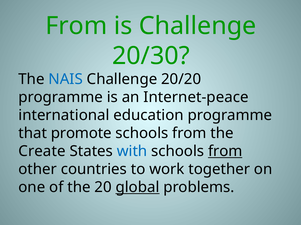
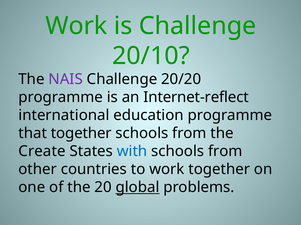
From at (76, 26): From -> Work
20/30: 20/30 -> 20/10
NAIS colour: blue -> purple
Internet-peace: Internet-peace -> Internet-reflect
that promote: promote -> together
from at (225, 152) underline: present -> none
